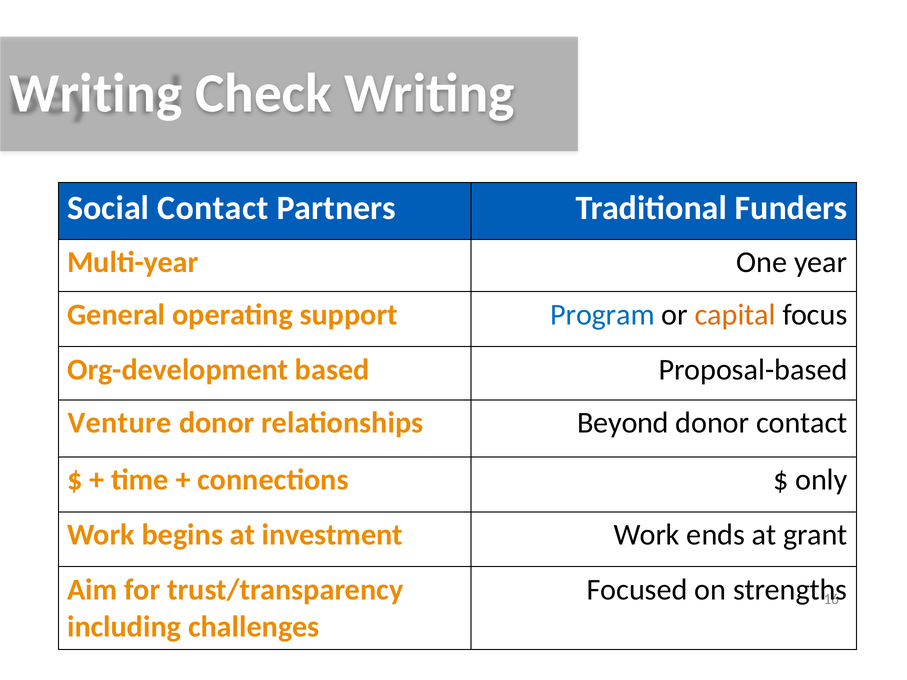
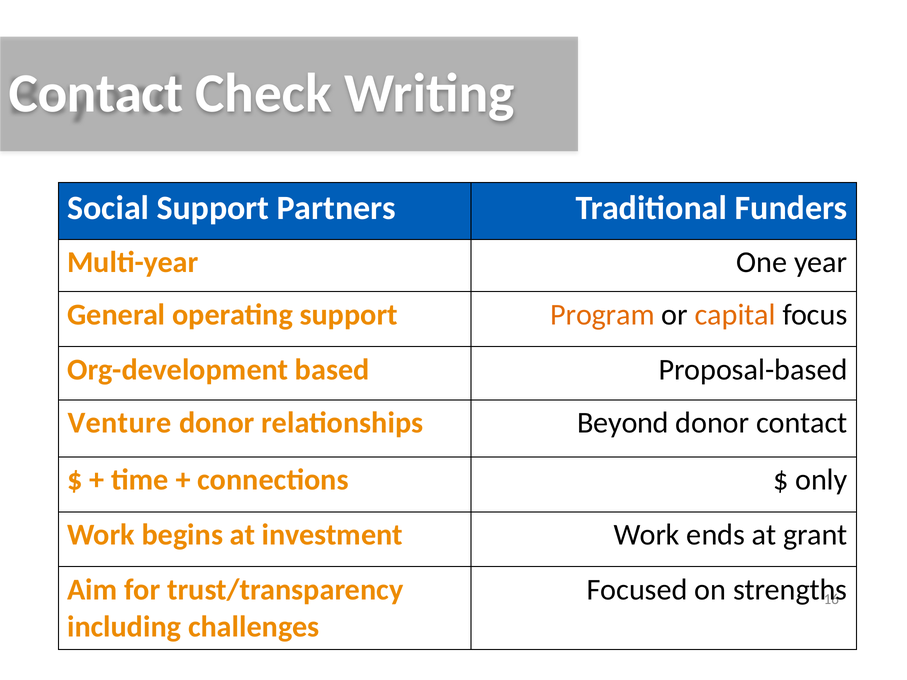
Writing at (96, 93): Writing -> Contact
Social Contact: Contact -> Support
Program colour: blue -> orange
